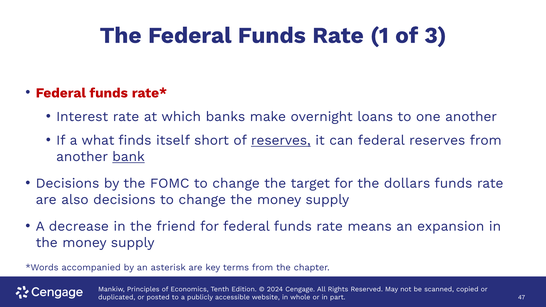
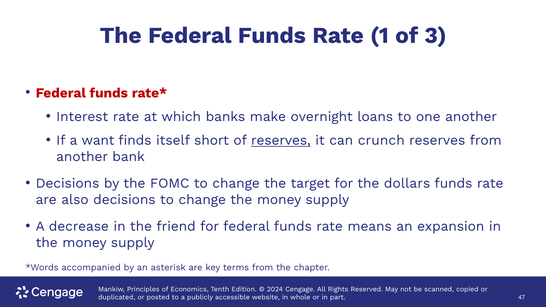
what: what -> want
can federal: federal -> crunch
bank underline: present -> none
